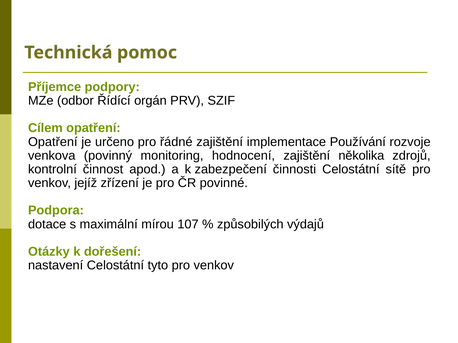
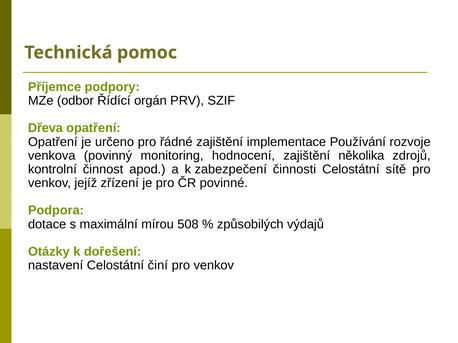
Cílem: Cílem -> Dřeva
107: 107 -> 508
tyto: tyto -> činí
